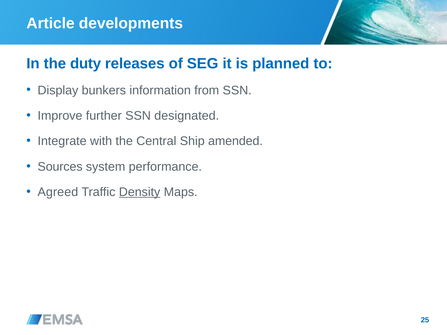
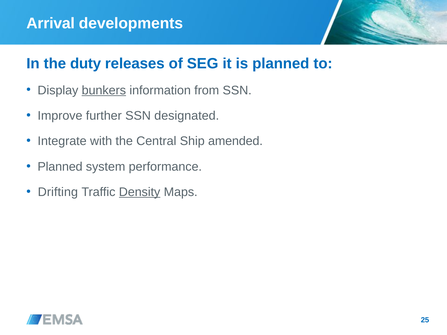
Article: Article -> Arrival
bunkers underline: none -> present
Sources at (60, 167): Sources -> Planned
Agreed: Agreed -> Drifting
